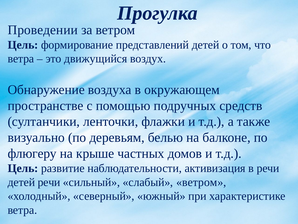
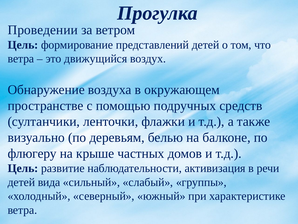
детей речи: речи -> вида
слабый ветром: ветром -> группы
